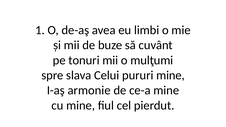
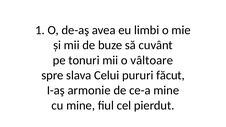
mulţumi: mulţumi -> vâltoare
pururi mine: mine -> făcut
